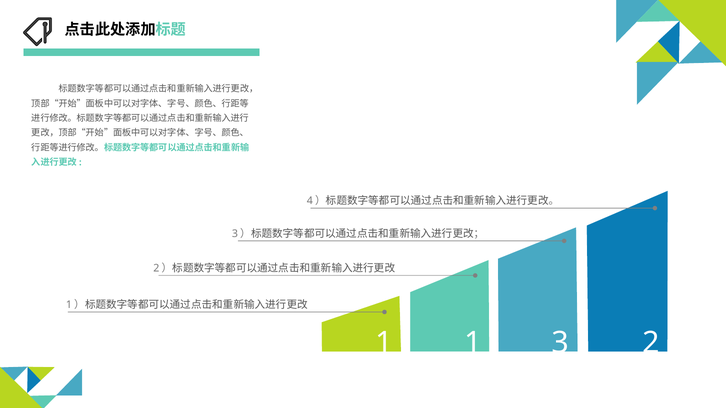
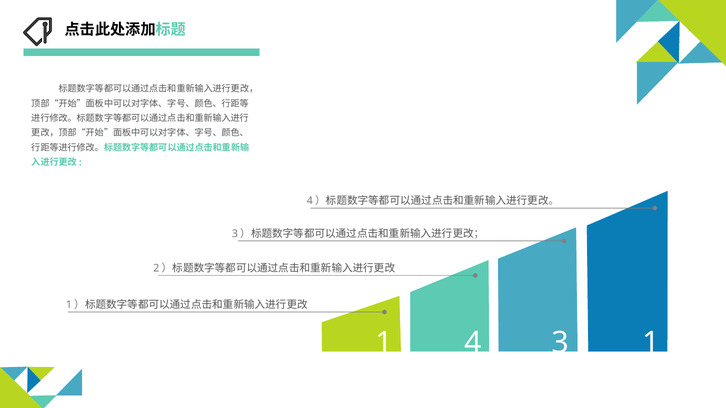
1 1: 1 -> 4
3 2: 2 -> 1
